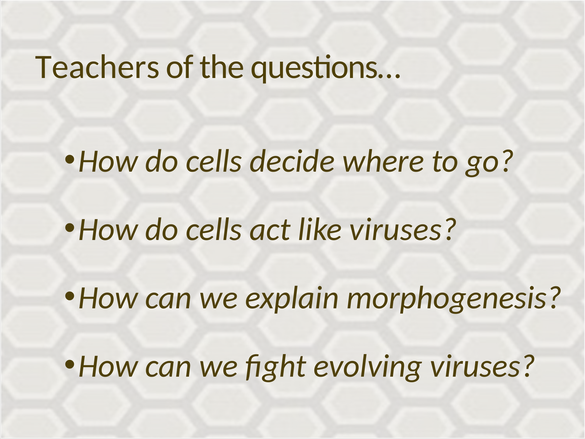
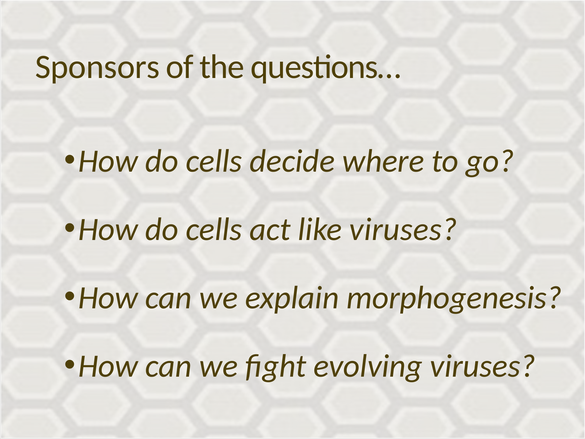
Teachers: Teachers -> Sponsors
